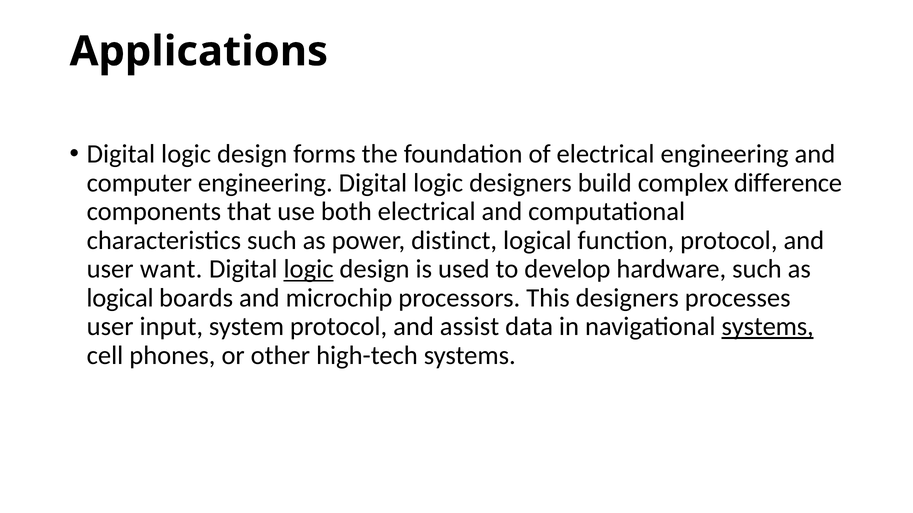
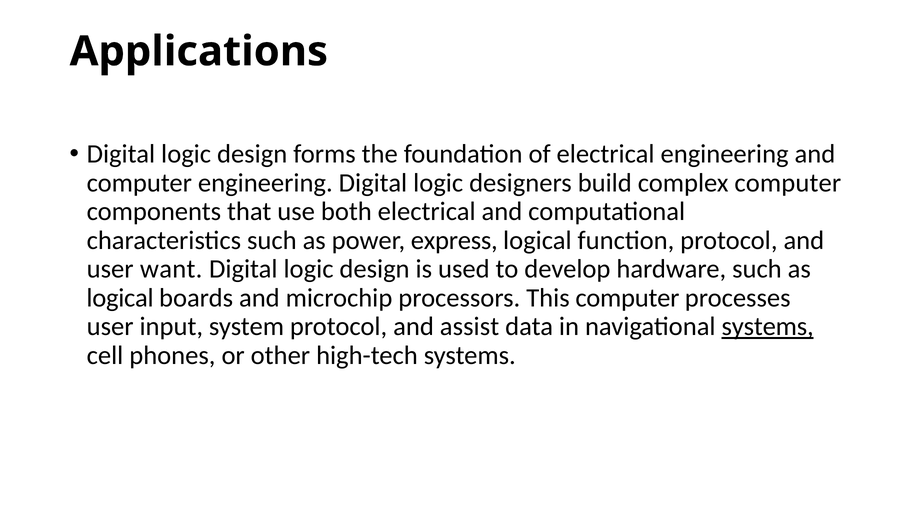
complex difference: difference -> computer
distinct: distinct -> express
logic at (309, 269) underline: present -> none
This designers: designers -> computer
